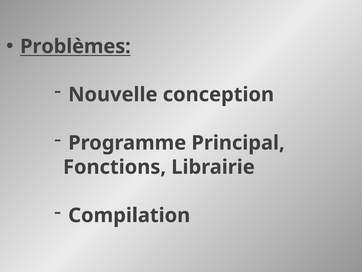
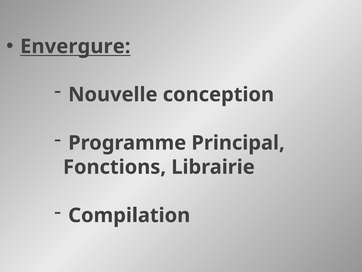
Problèmes: Problèmes -> Envergure
